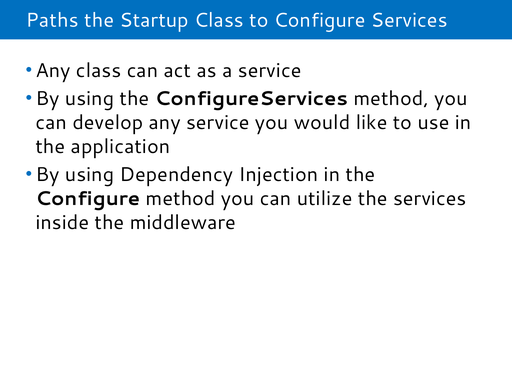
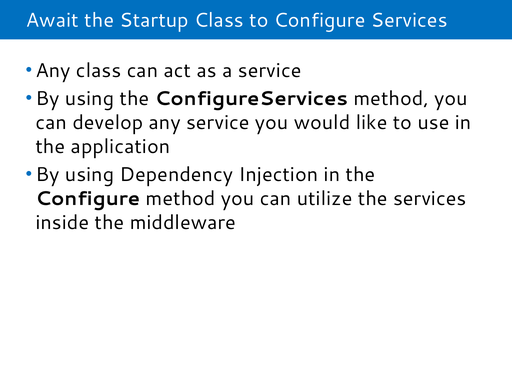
Paths: Paths -> Await
